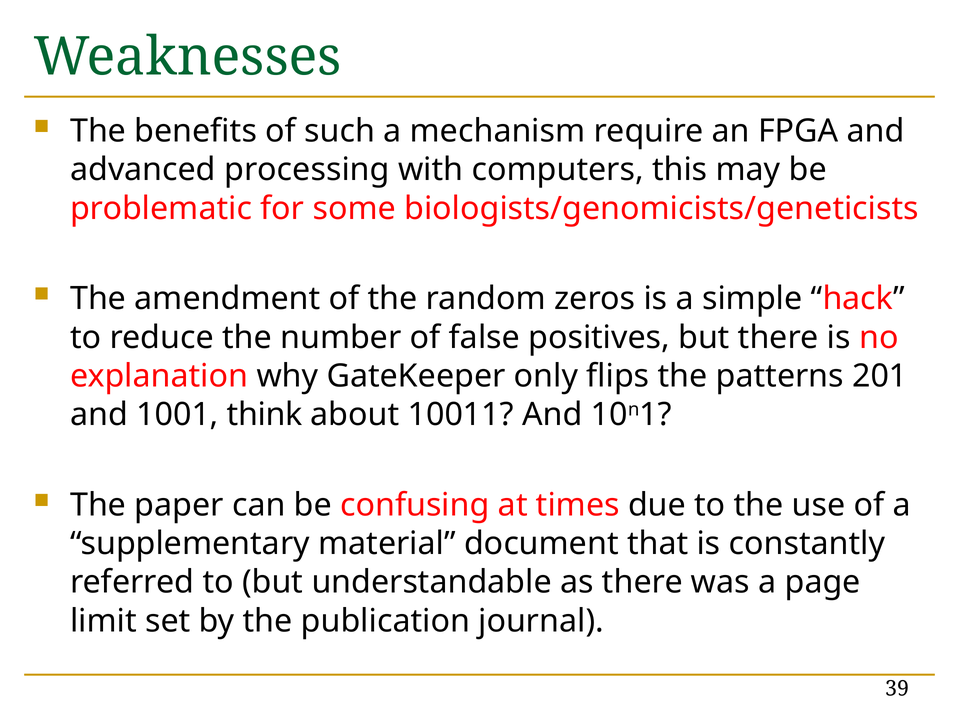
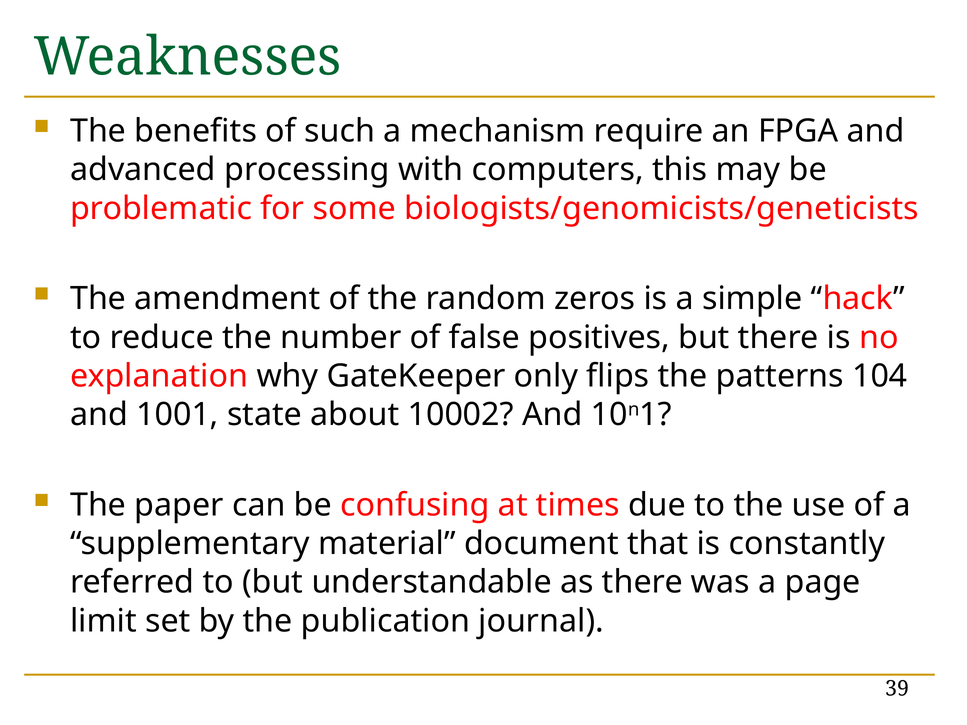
201: 201 -> 104
think: think -> state
10011: 10011 -> 10002
